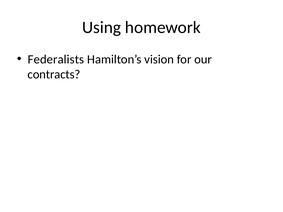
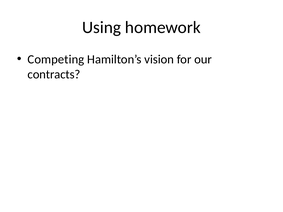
Federalists: Federalists -> Competing
